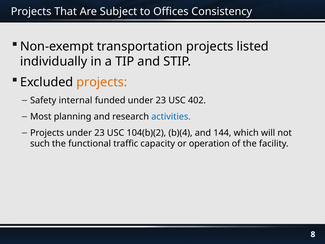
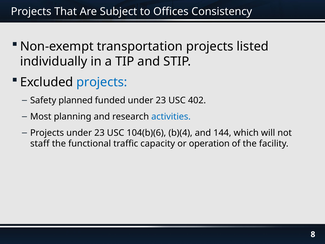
projects at (102, 82) colour: orange -> blue
internal: internal -> planned
104(b)(2: 104(b)(2 -> 104(b)(6
such: such -> staff
